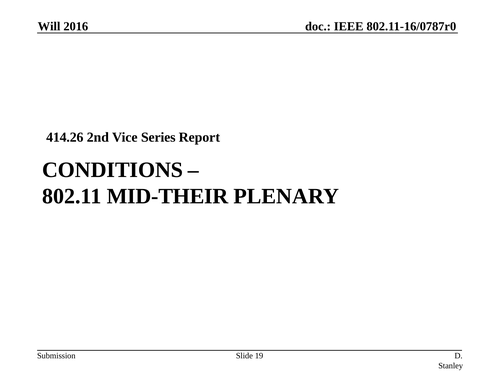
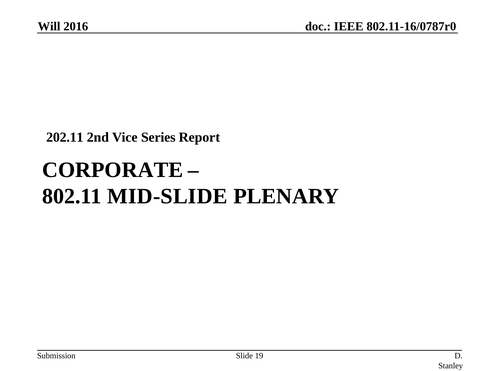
414.26: 414.26 -> 202.11
CONDITIONS: CONDITIONS -> CORPORATE
MID-THEIR: MID-THEIR -> MID-SLIDE
